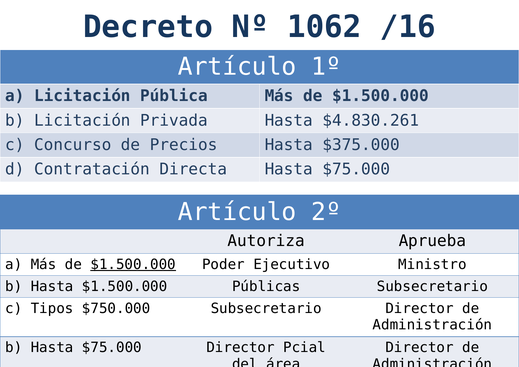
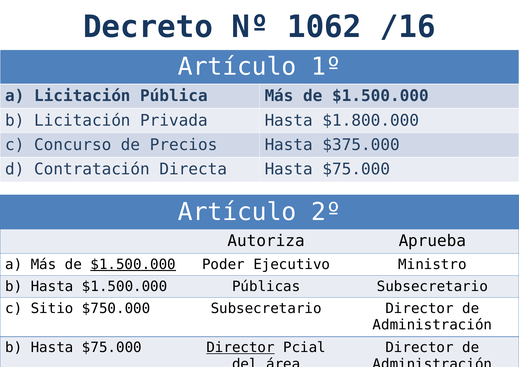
$4.830.261: $4.830.261 -> $1.800.000
Tipos: Tipos -> Sitio
Director at (241, 348) underline: none -> present
